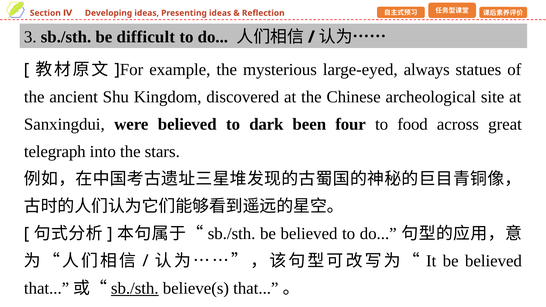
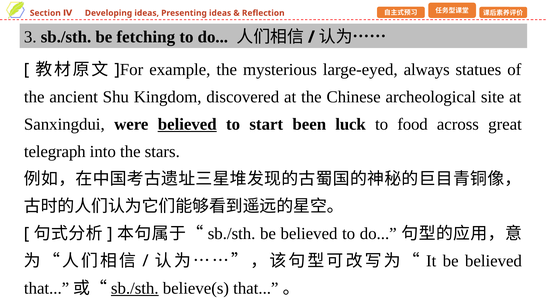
difficult: difficult -> fetching
believed at (187, 124) underline: none -> present
dark: dark -> start
four: four -> luck
